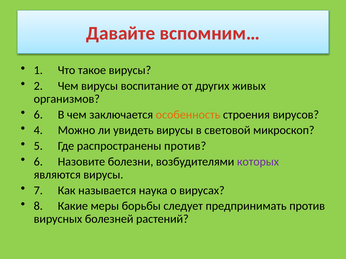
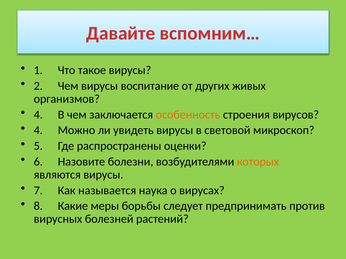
6 at (38, 115): 6 -> 4
распространены против: против -> оценки
которых colour: purple -> orange
